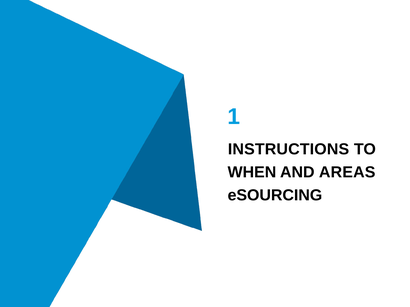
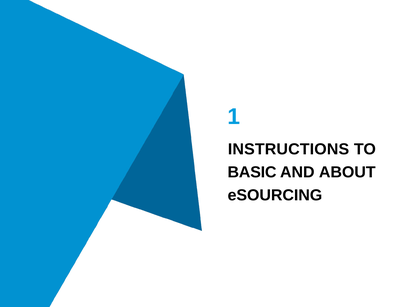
WHEN: WHEN -> BASIC
AREAS: AREAS -> ABOUT
